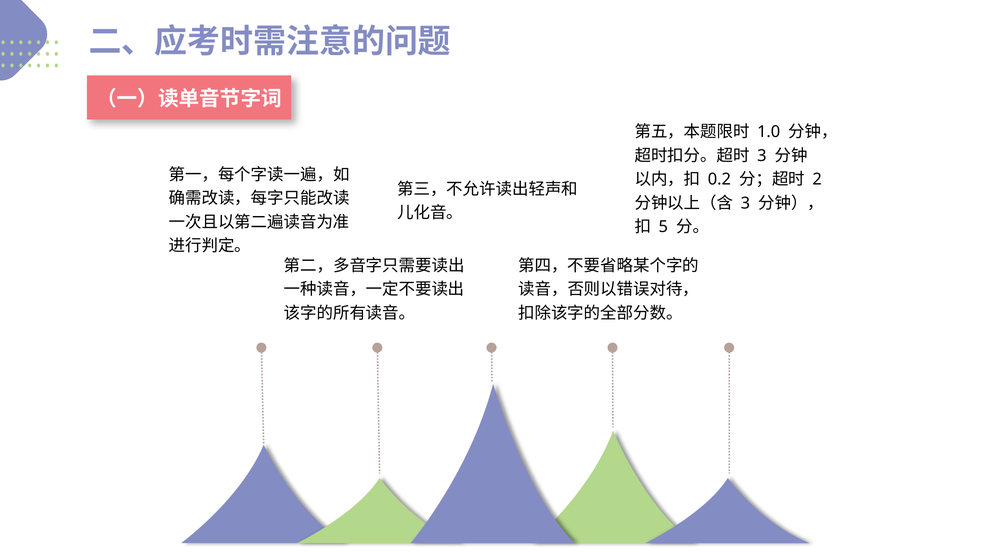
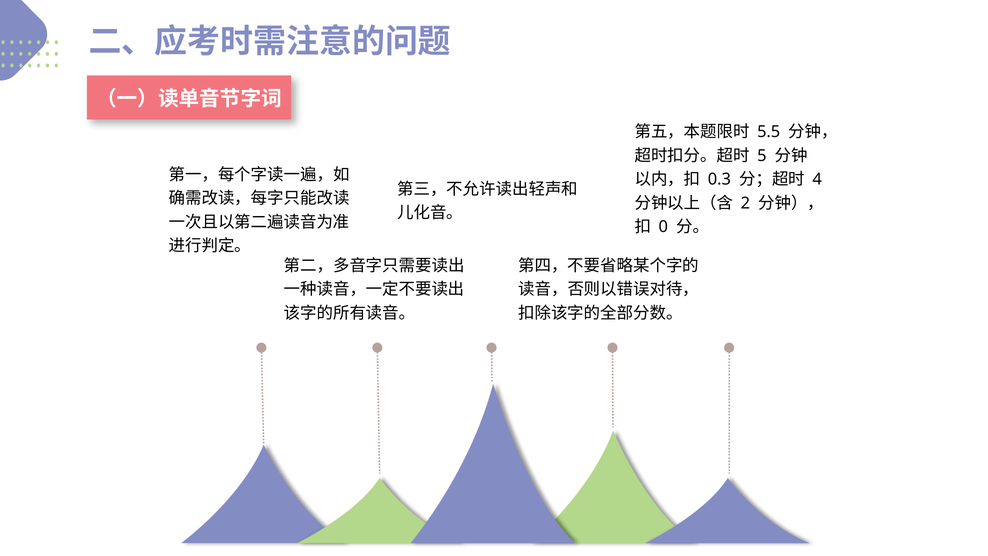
1.0: 1.0 -> 5.5
3 at (762, 156): 3 -> 5
0.2: 0.2 -> 0.3
2: 2 -> 4
3 at (745, 203): 3 -> 2
5: 5 -> 0
